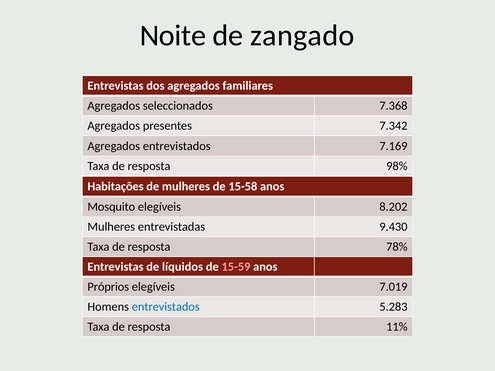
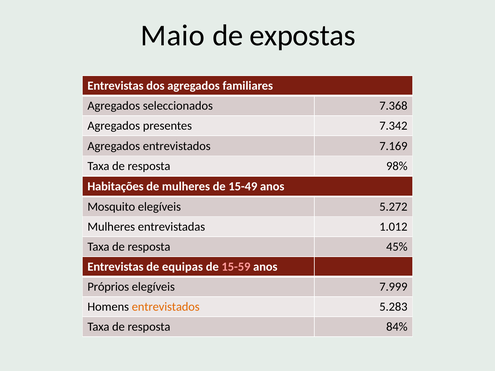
Noite: Noite -> Maio
zangado: zangado -> expostas
15-58: 15-58 -> 15-49
8.202: 8.202 -> 5.272
9.430: 9.430 -> 1.012
78%: 78% -> 45%
líquidos: líquidos -> equipas
7.019: 7.019 -> 7.999
entrevistados at (166, 307) colour: blue -> orange
11%: 11% -> 84%
